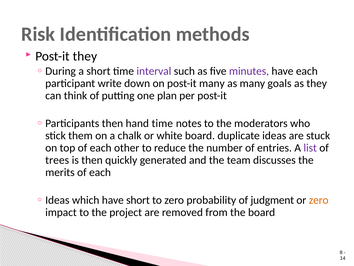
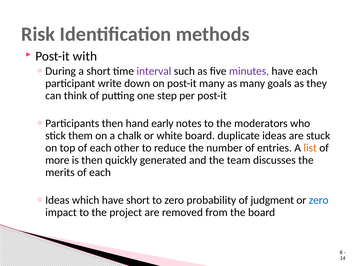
Post-it they: they -> with
plan: plan -> step
hand time: time -> early
list colour: purple -> orange
trees: trees -> more
zero at (319, 200) colour: orange -> blue
